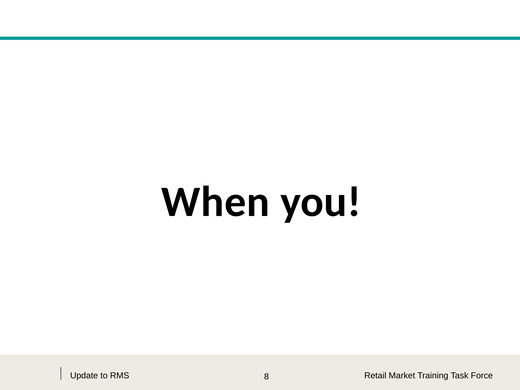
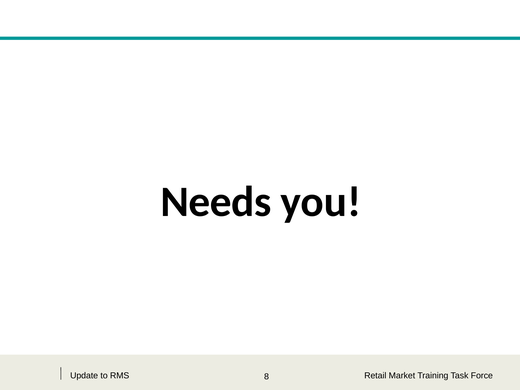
When: When -> Needs
